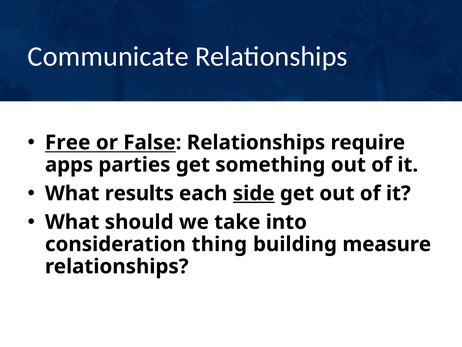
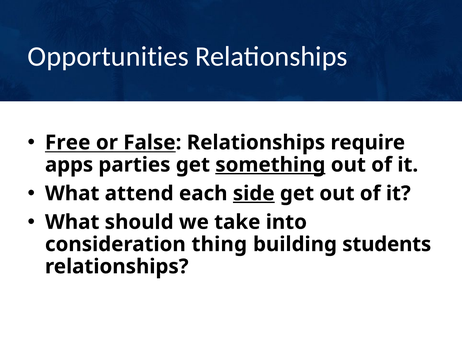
Communicate: Communicate -> Opportunities
something underline: none -> present
results: results -> attend
measure: measure -> students
